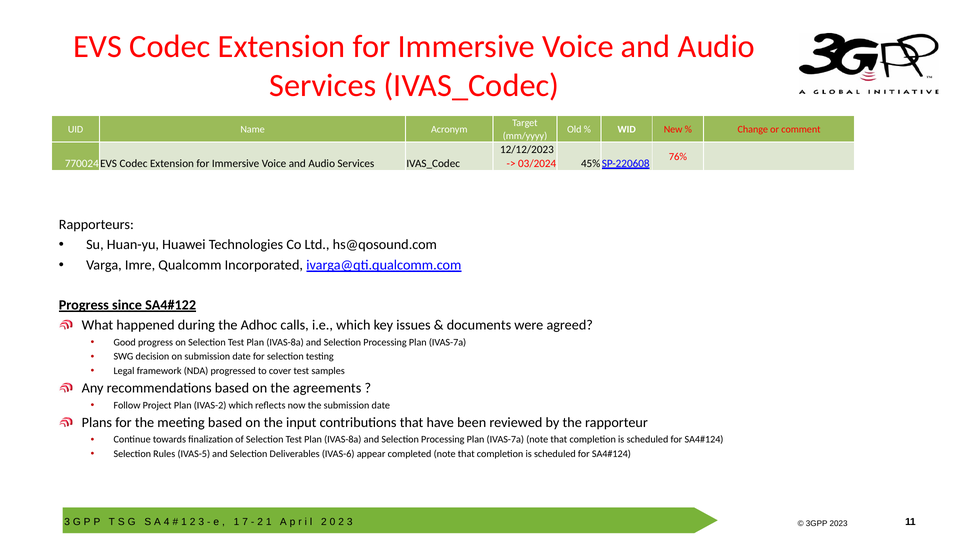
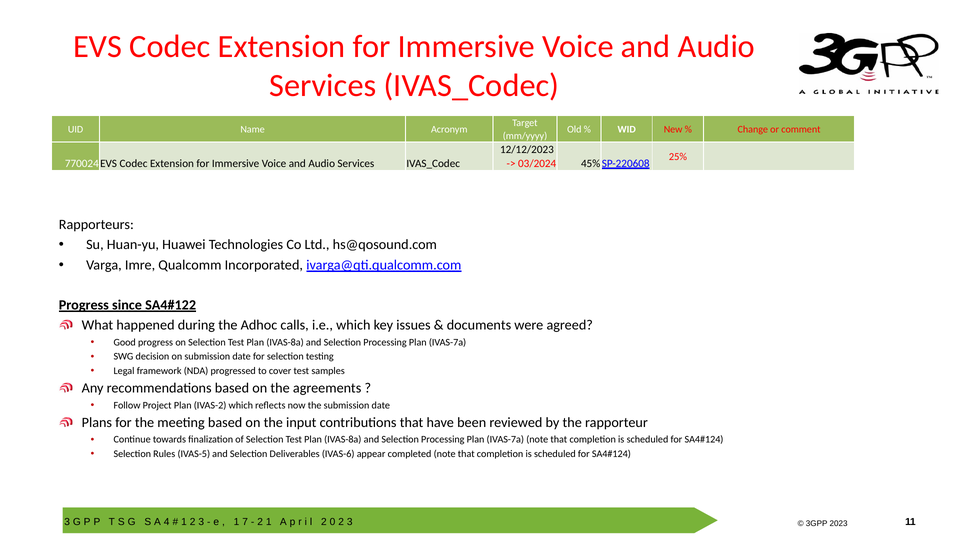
76%: 76% -> 25%
